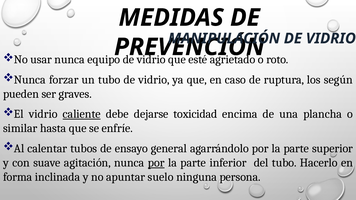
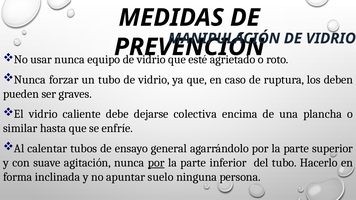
según: según -> deben
caliente underline: present -> none
toxicidad: toxicidad -> colectiva
